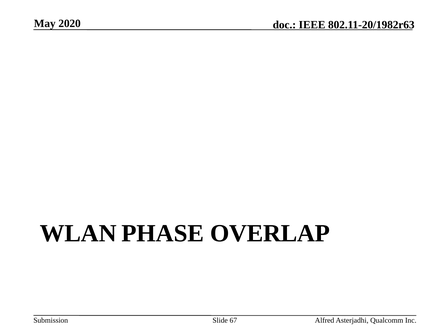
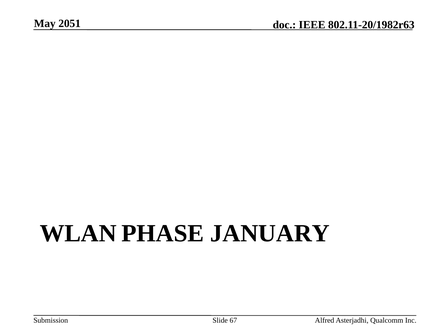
2020: 2020 -> 2051
OVERLAP: OVERLAP -> JANUARY
